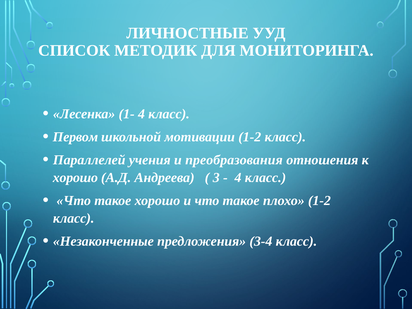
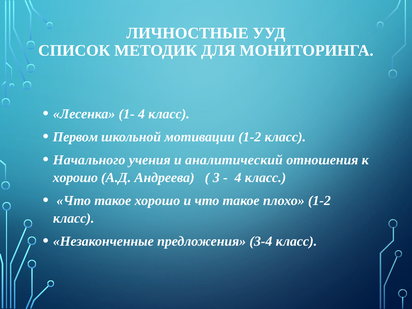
Параллелей: Параллелей -> Начального
преобразования: преобразования -> аналитический
